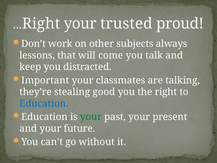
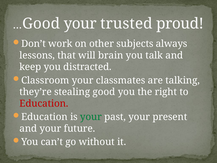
Right at (41, 23): Right -> Good
come: come -> brain
Important: Important -> Classroom
Education at (44, 103) colour: blue -> red
